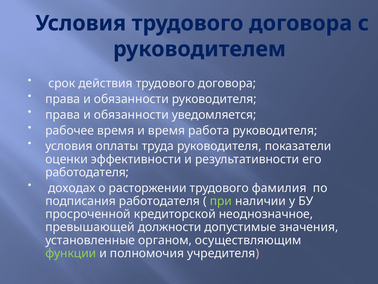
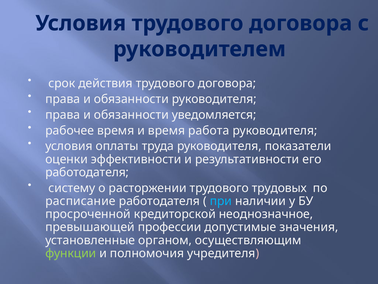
доходах: доходах -> систему
фамилия: фамилия -> трудовых
подписания: подписания -> расписание
при colour: light green -> light blue
должности: должности -> профессии
